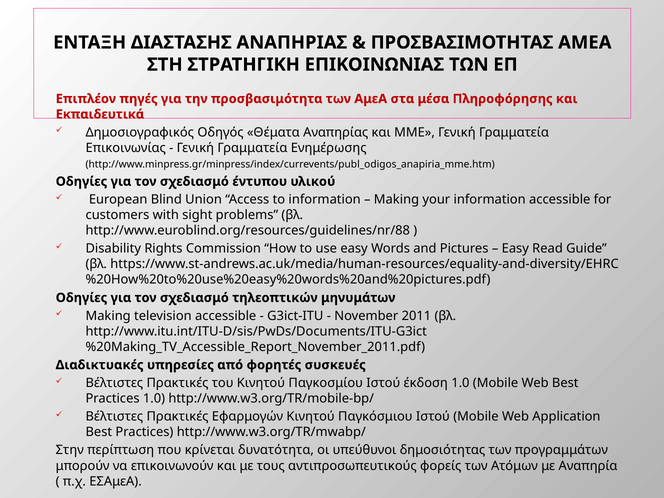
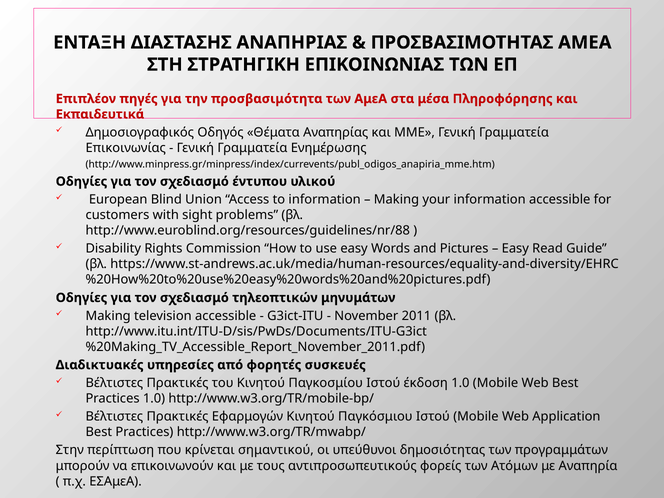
δυνατότητα: δυνατότητα -> σημαντικού
